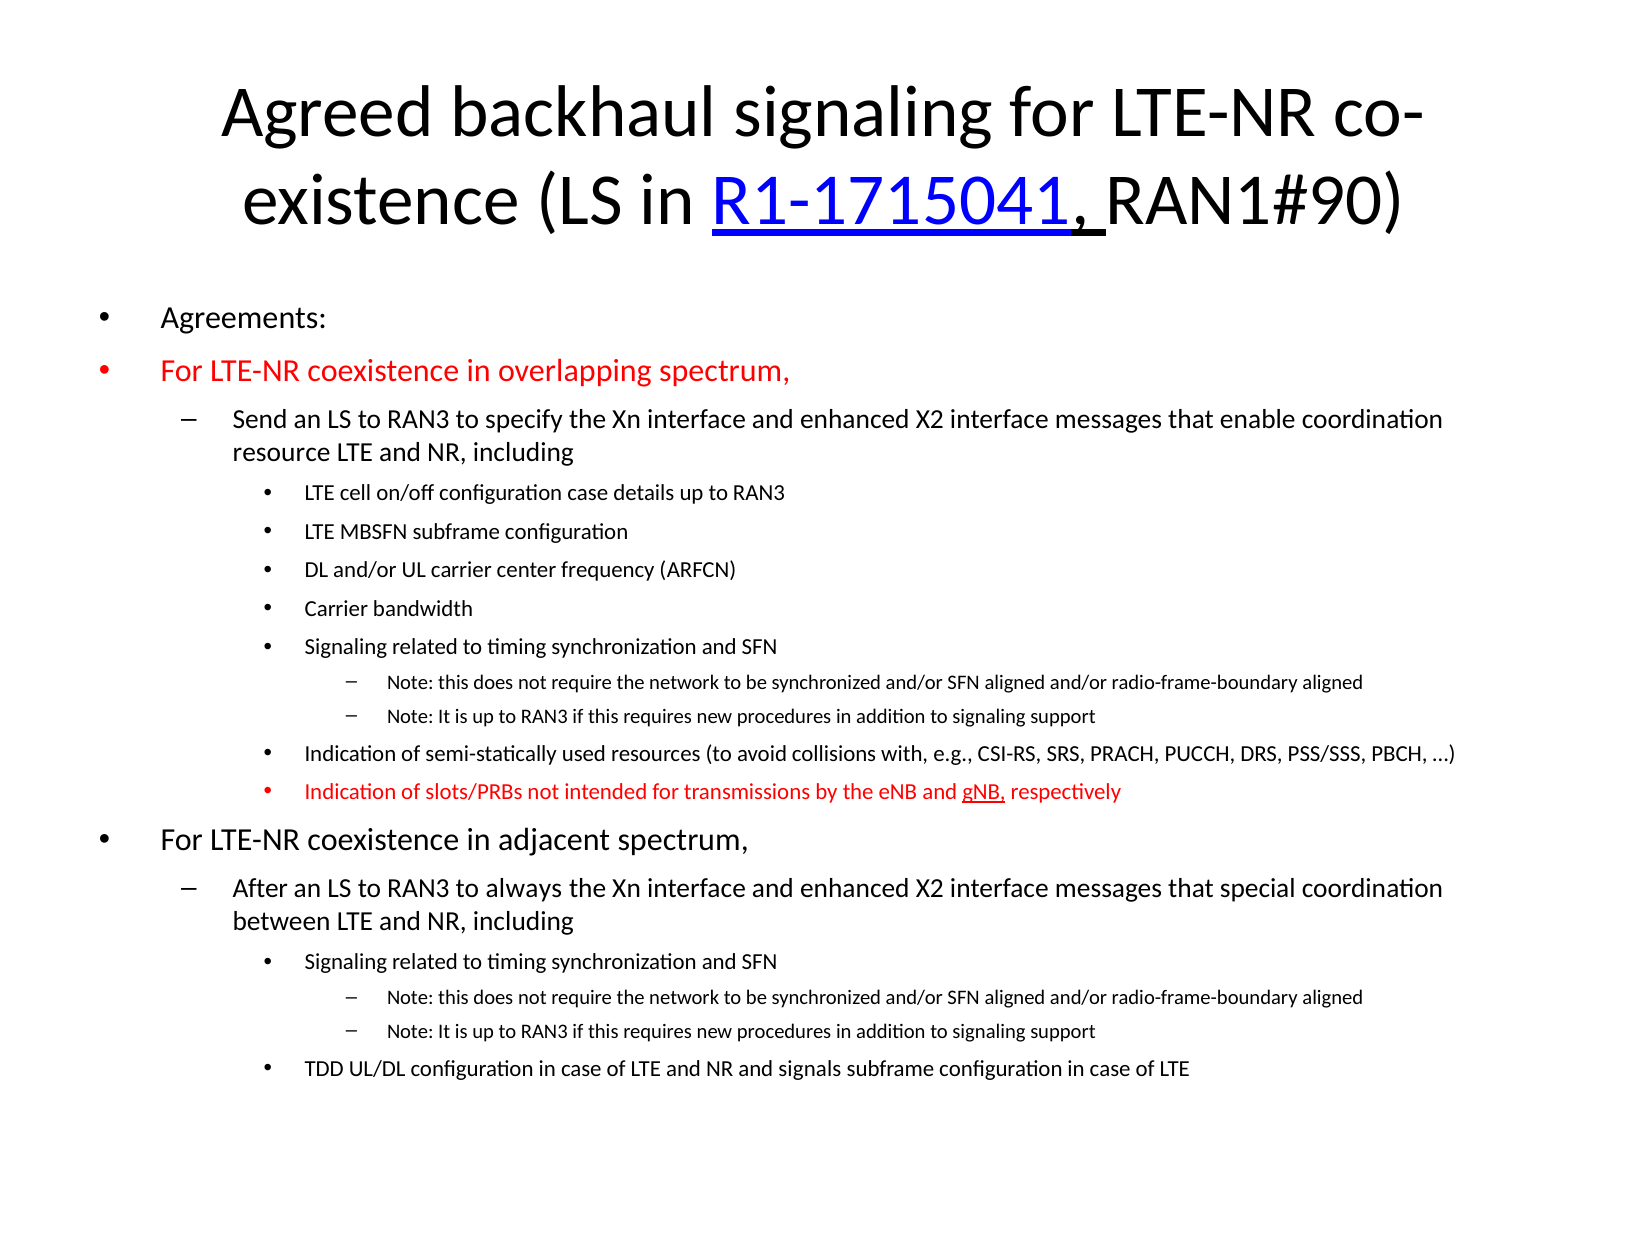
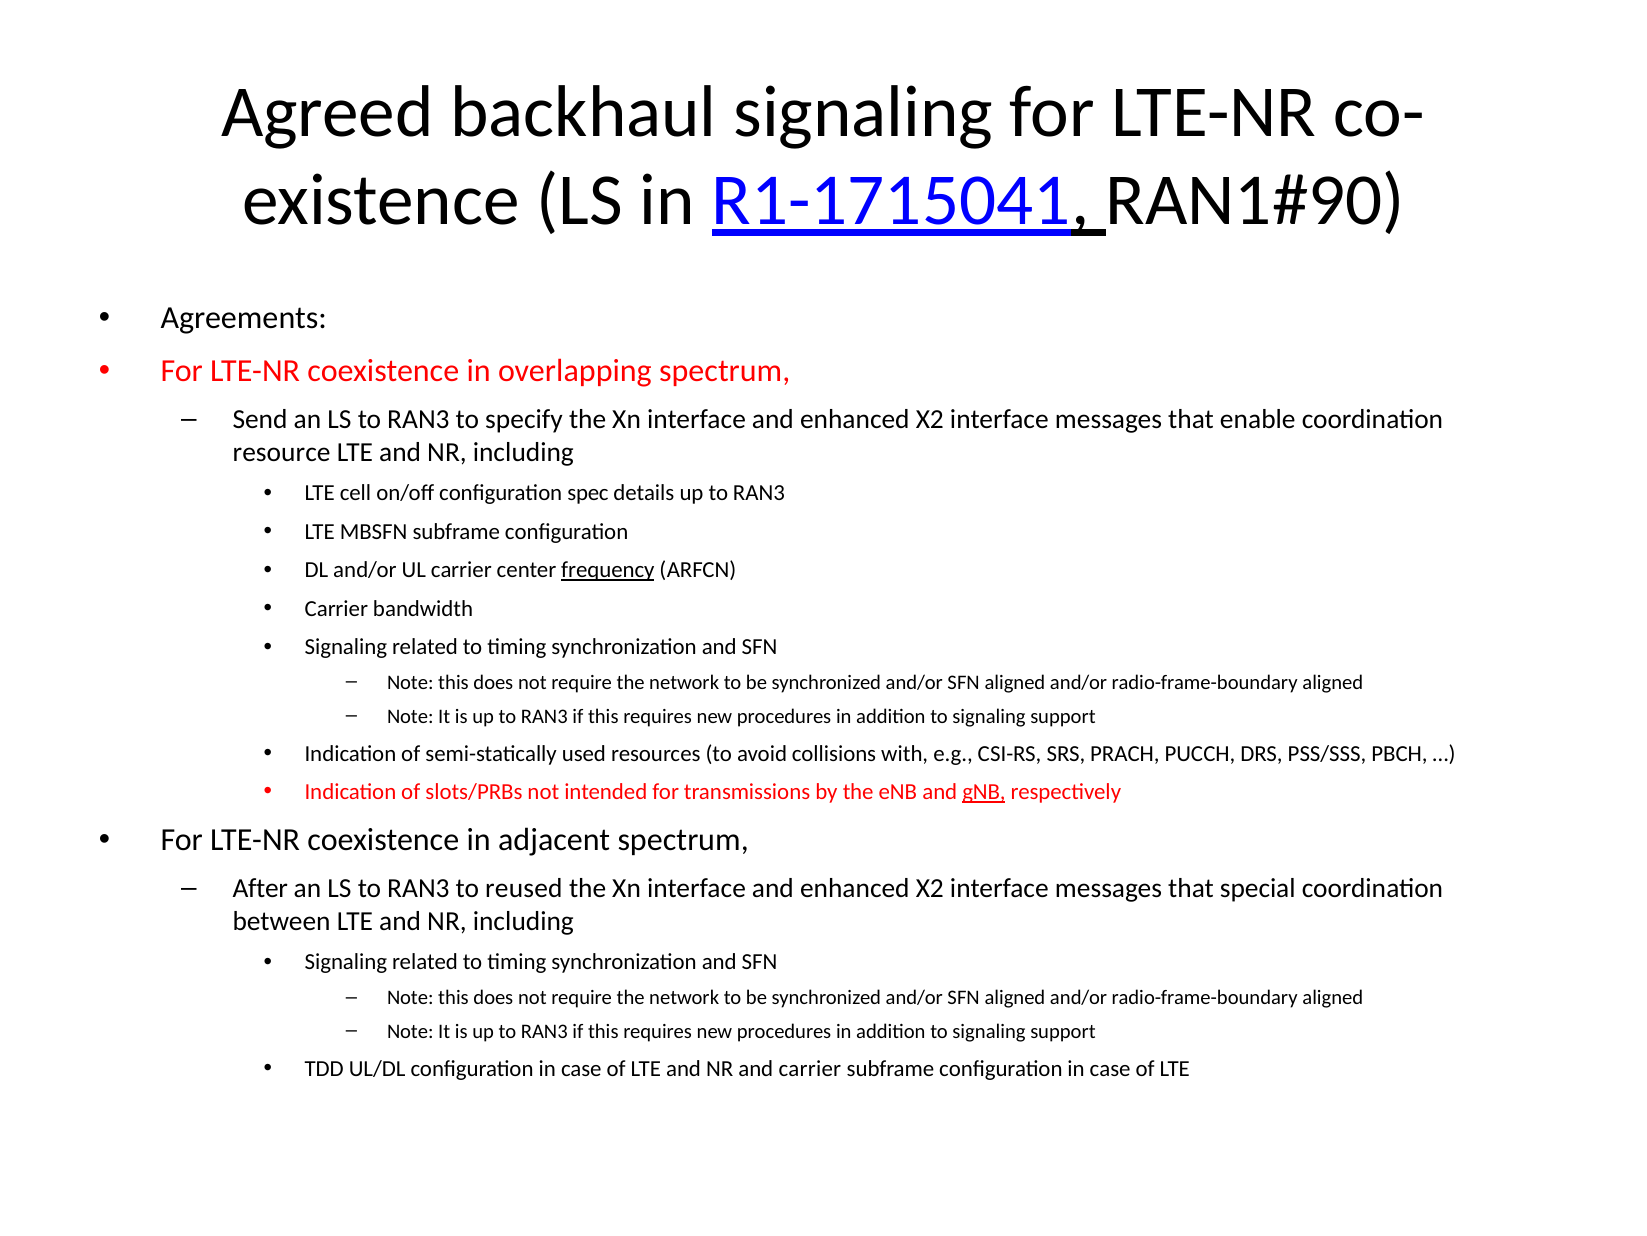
configuration case: case -> spec
frequency underline: none -> present
always: always -> reused
and signals: signals -> carrier
